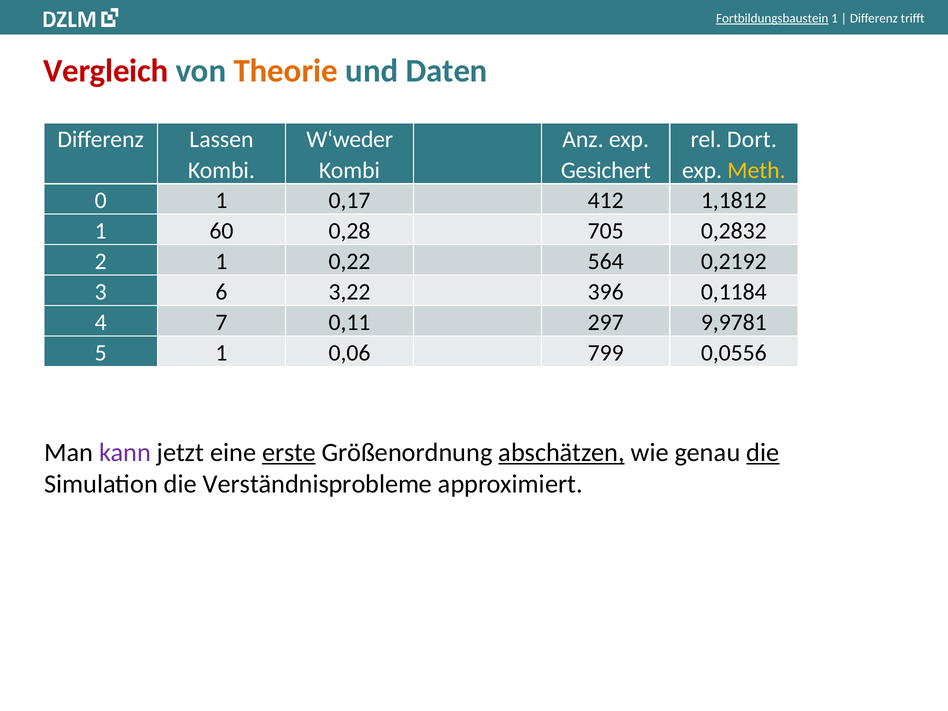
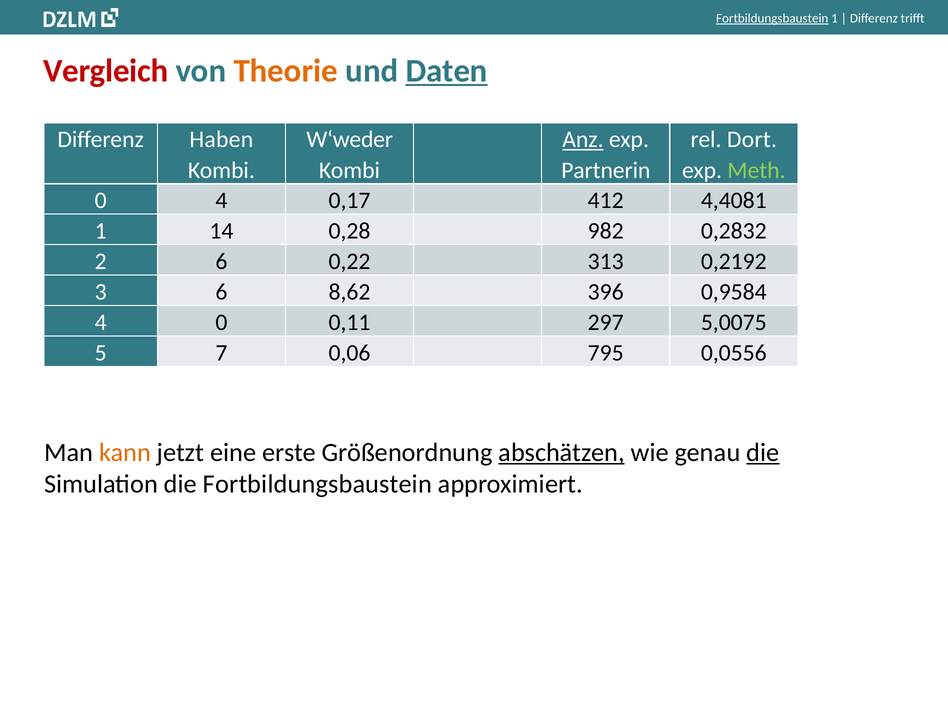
Daten underline: none -> present
Lassen: Lassen -> Haben
Anz underline: none -> present
Gesichert: Gesichert -> Partnerin
Meth colour: yellow -> light green
0 1: 1 -> 4
1,1812: 1,1812 -> 4,4081
60: 60 -> 14
705: 705 -> 982
2 1: 1 -> 6
564: 564 -> 313
3,22: 3,22 -> 8,62
0,1184: 0,1184 -> 0,9584
4 7: 7 -> 0
9,9781: 9,9781 -> 5,0075
5 1: 1 -> 7
799: 799 -> 795
kann colour: purple -> orange
erste underline: present -> none
die Verständnisprobleme: Verständnisprobleme -> Fortbildungsbaustein
